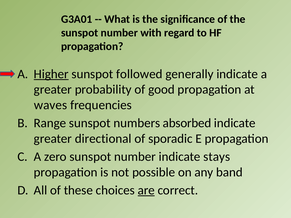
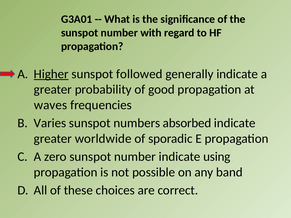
Range: Range -> Varies
directional: directional -> worldwide
stays: stays -> using
are underline: present -> none
